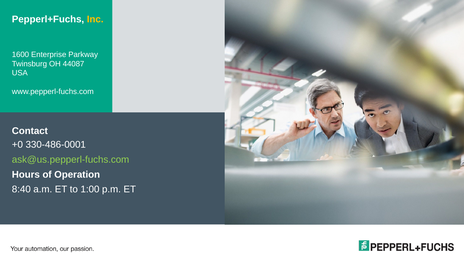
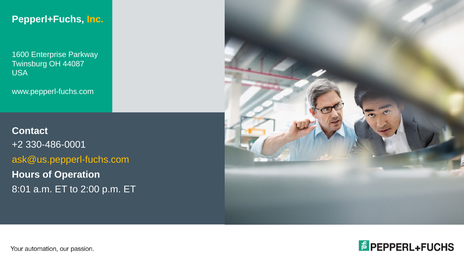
+0: +0 -> +2
ask@us.pepperl-fuchs.com colour: light green -> yellow
8:40: 8:40 -> 8:01
1:00: 1:00 -> 2:00
